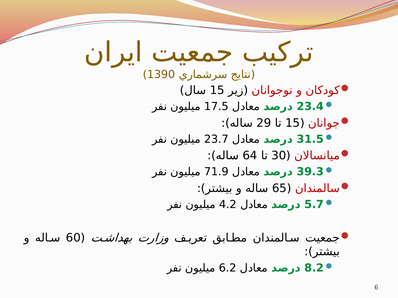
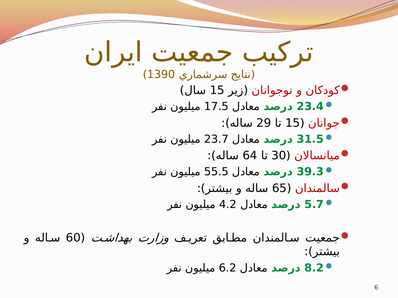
71.9: 71.9 -> 55.5
